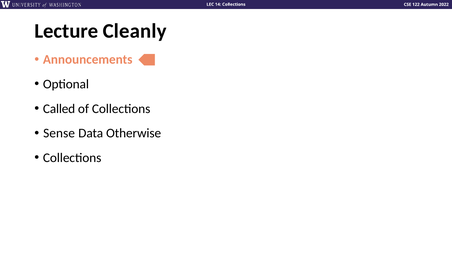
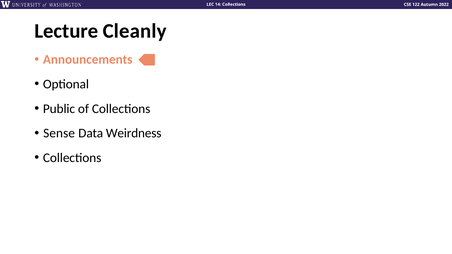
Called: Called -> Public
Otherwise: Otherwise -> Weirdness
